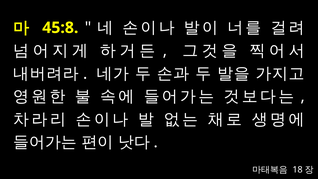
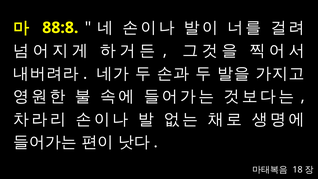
45:8: 45:8 -> 88:8
